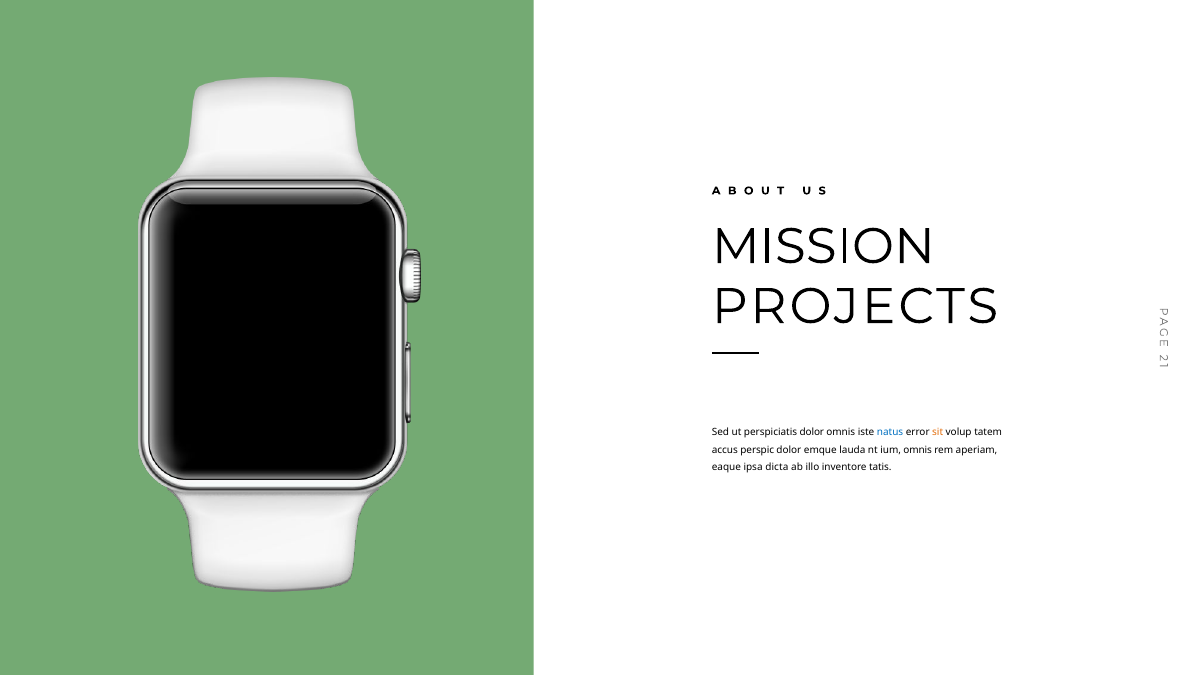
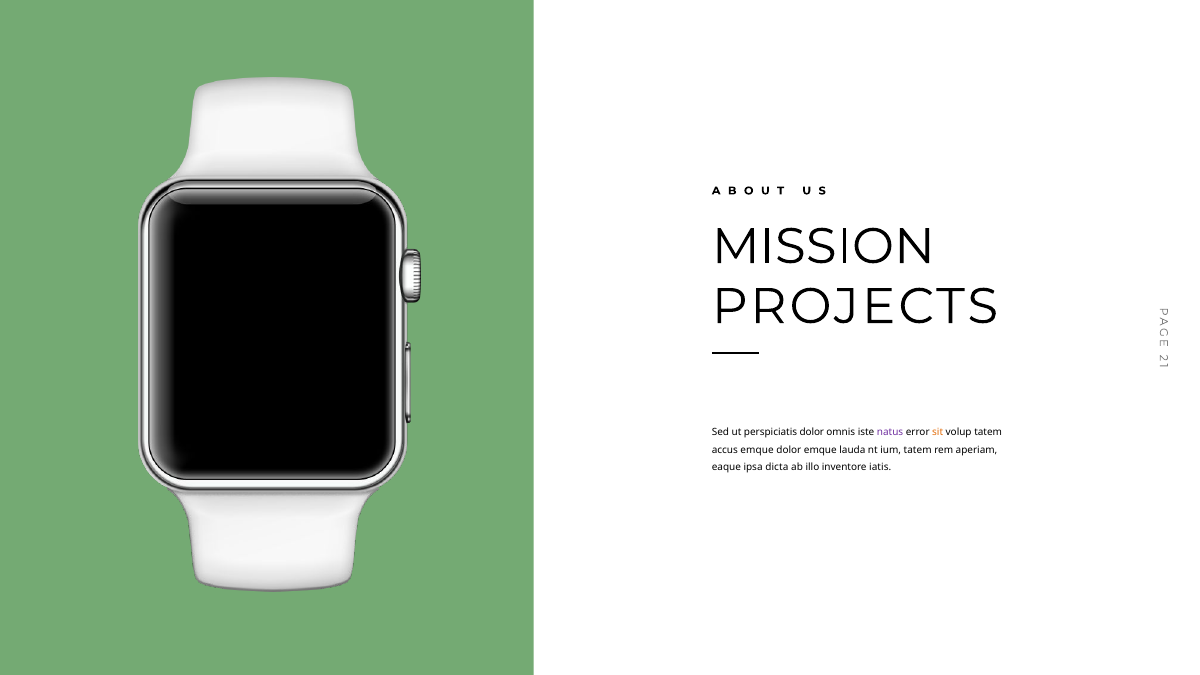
natus colour: blue -> purple
accus perspic: perspic -> emque
ium omnis: omnis -> tatem
tatis: tatis -> iatis
